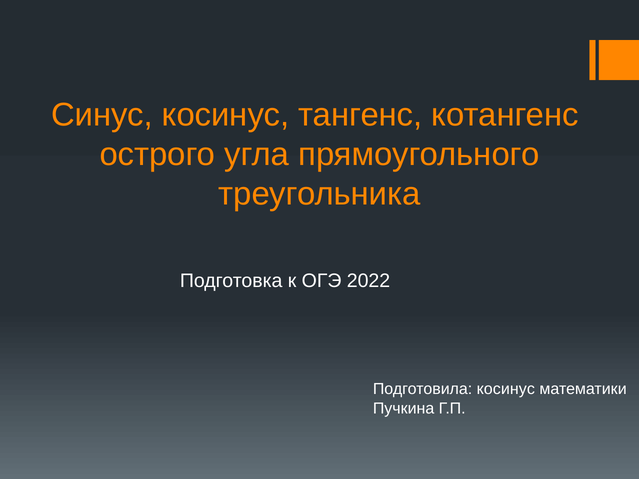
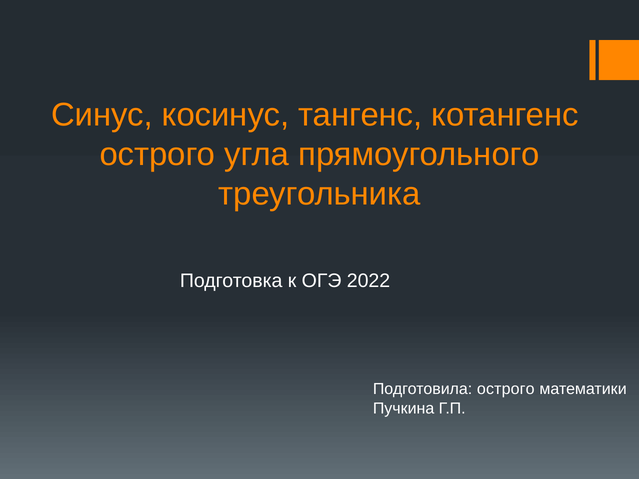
Подготовила косинус: косинус -> острого
